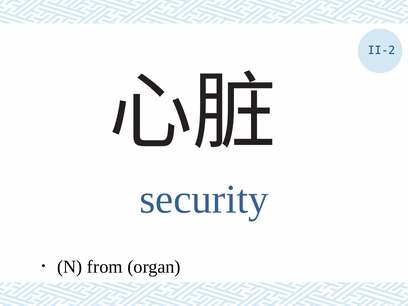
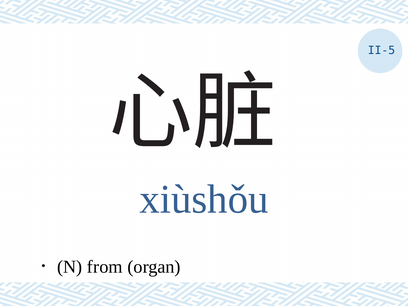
II-2: II-2 -> II-5
security: security -> xiùshǒu
